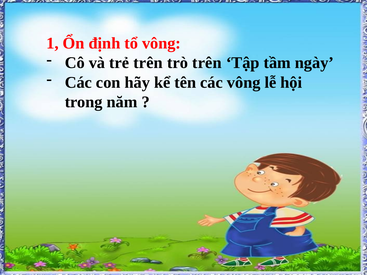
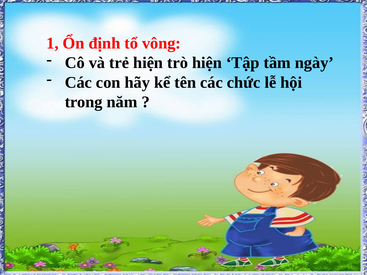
trẻ trên: trên -> hiện
trò trên: trên -> hiện
các vông: vông -> chức
